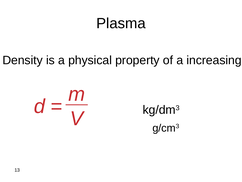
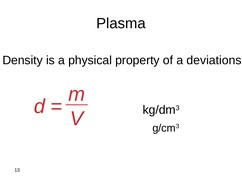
increasing: increasing -> deviations
